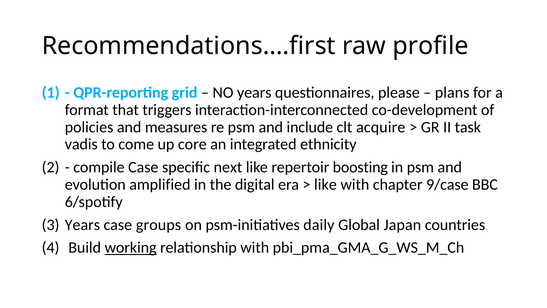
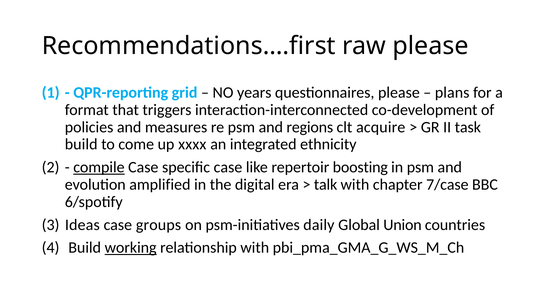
raw profile: profile -> please
include: include -> regions
vadis at (81, 144): vadis -> build
core: core -> xxxx
compile underline: none -> present
specific next: next -> case
like at (325, 184): like -> talk
9/case: 9/case -> 7/case
Years at (82, 225): Years -> Ideas
Japan: Japan -> Union
